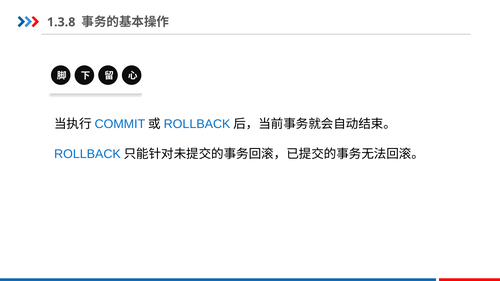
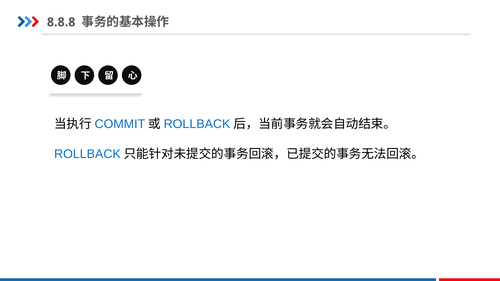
1.3.8: 1.3.8 -> 8.8.8
